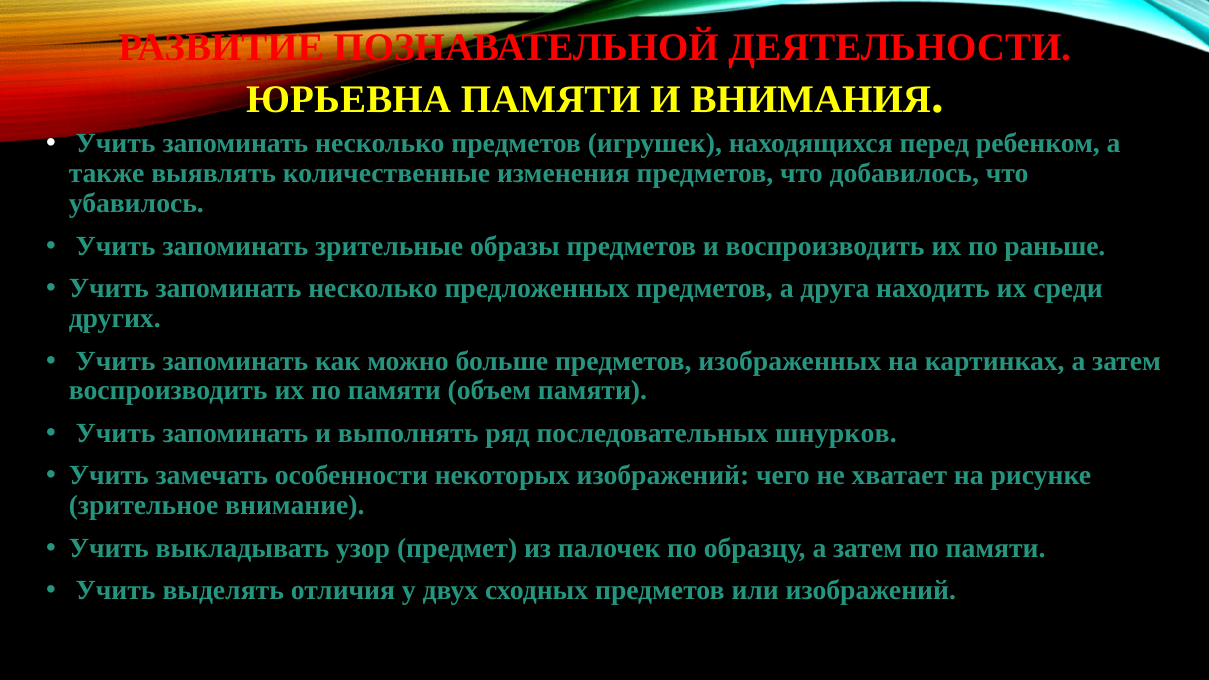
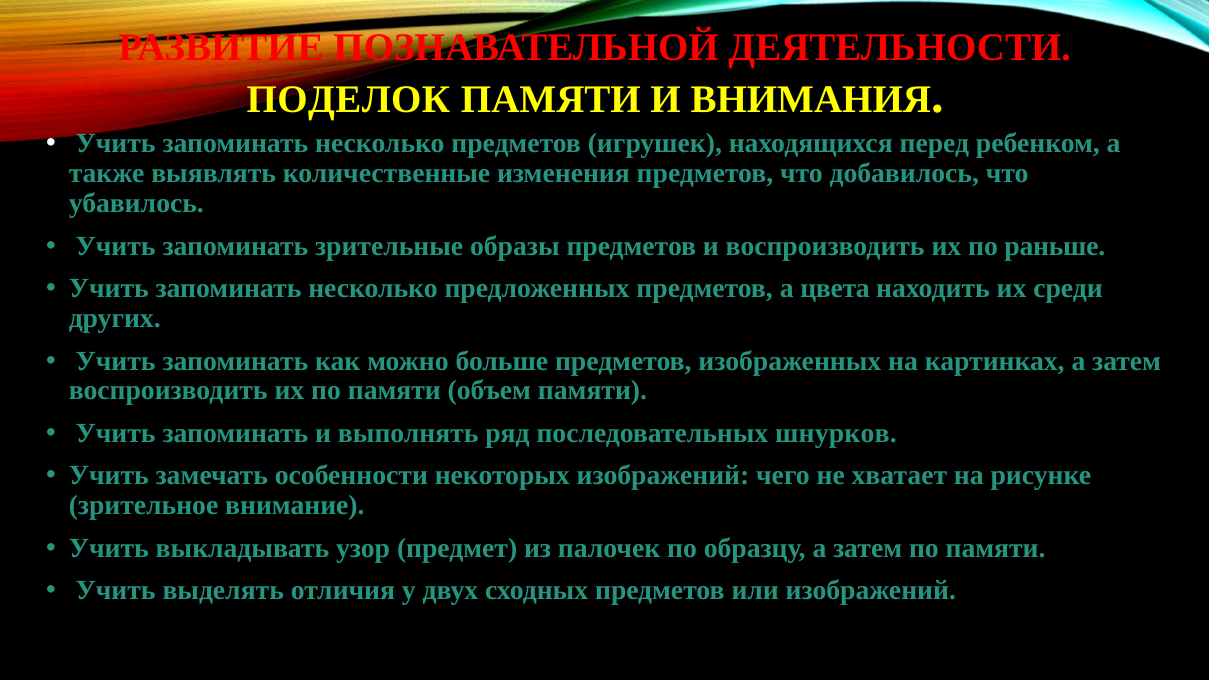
ЮРЬЕВНА: ЮРЬЕВНА -> ПОДЕЛОК
друга: друга -> цвета
